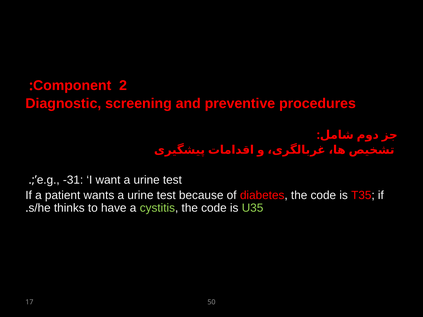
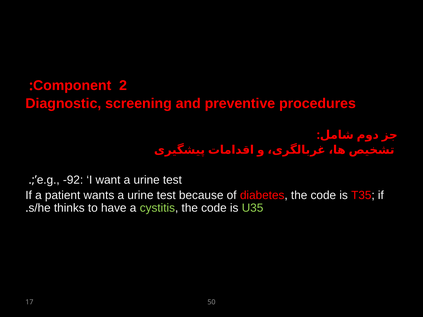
-31: -31 -> -92
